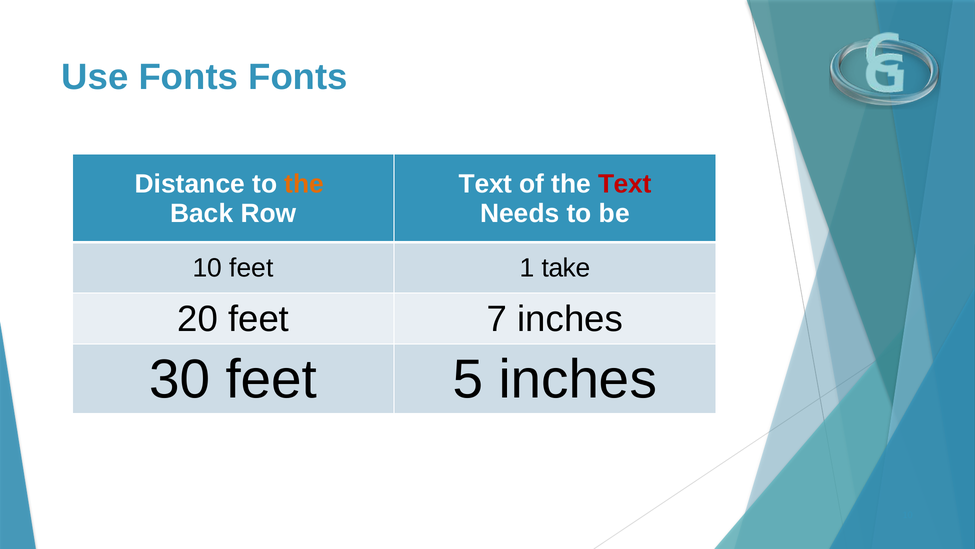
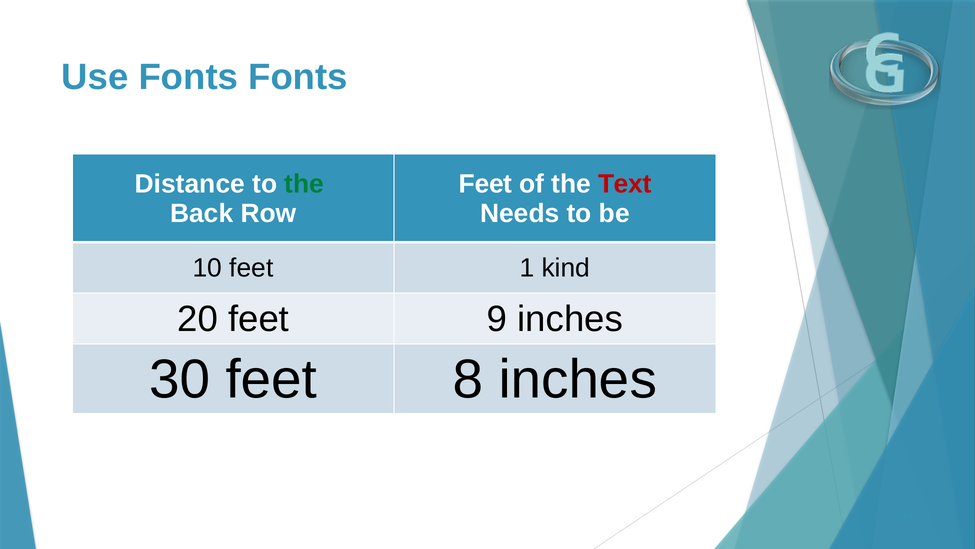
the at (304, 184) colour: orange -> green
Text at (486, 184): Text -> Feet
take: take -> kind
7: 7 -> 9
5: 5 -> 8
